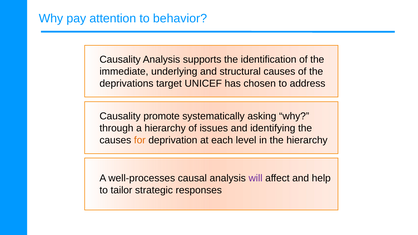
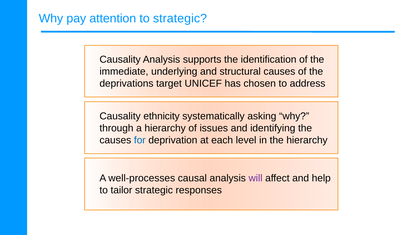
to behavior: behavior -> strategic
promote: promote -> ethnicity
for colour: orange -> blue
